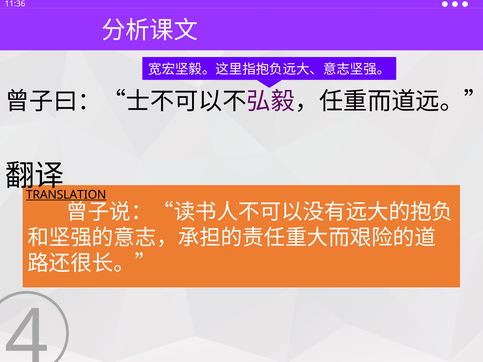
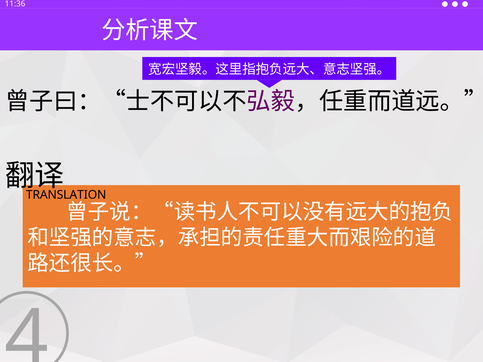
TRANSLATION underline: present -> none
